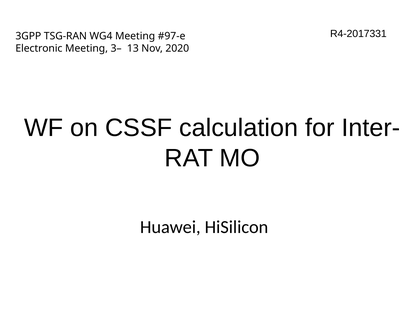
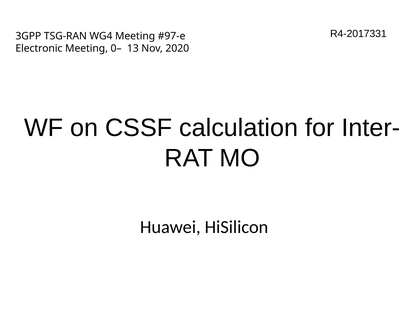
3–: 3– -> 0–
